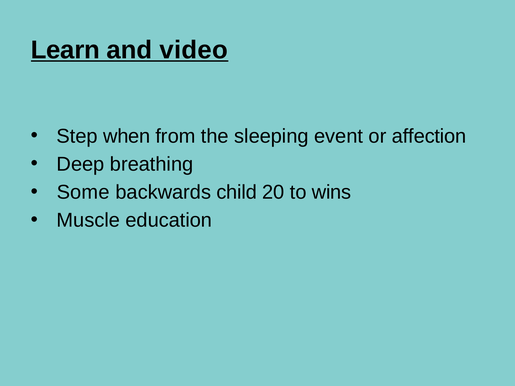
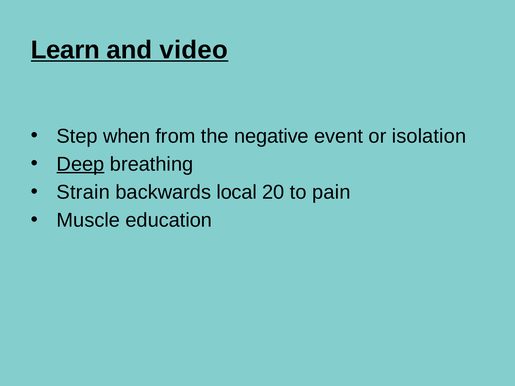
sleeping: sleeping -> negative
affection: affection -> isolation
Deep underline: none -> present
Some: Some -> Strain
child: child -> local
wins: wins -> pain
